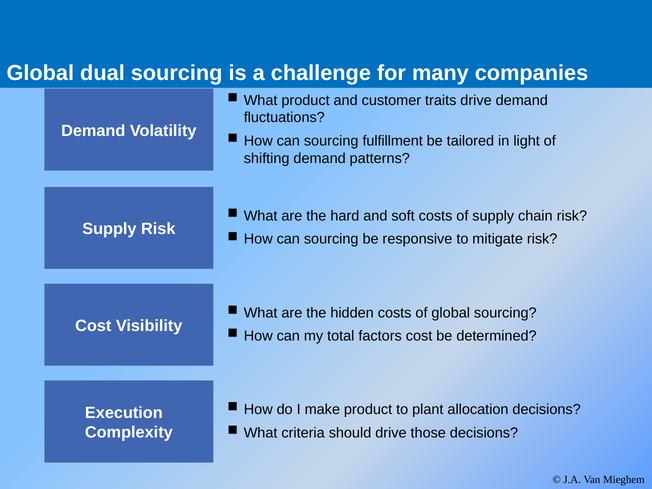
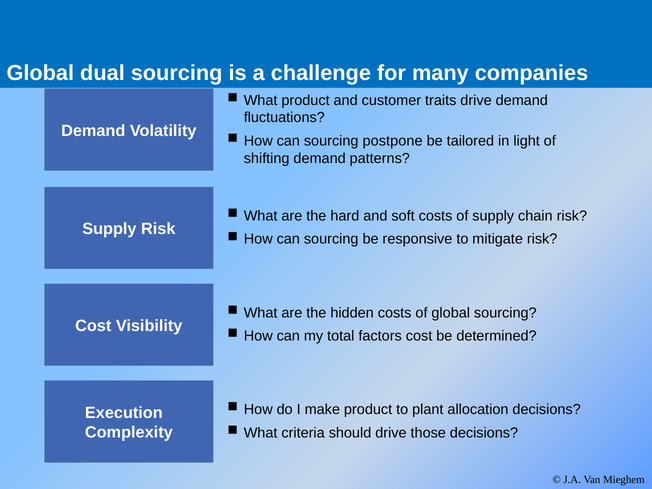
fulfillment: fulfillment -> postpone
